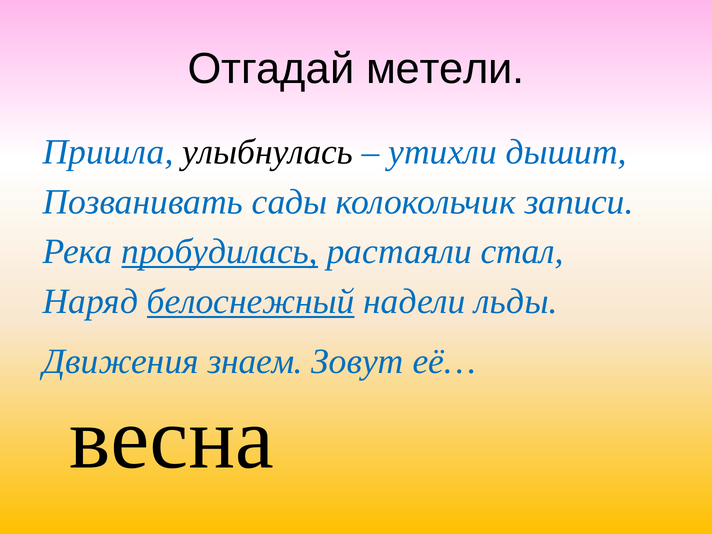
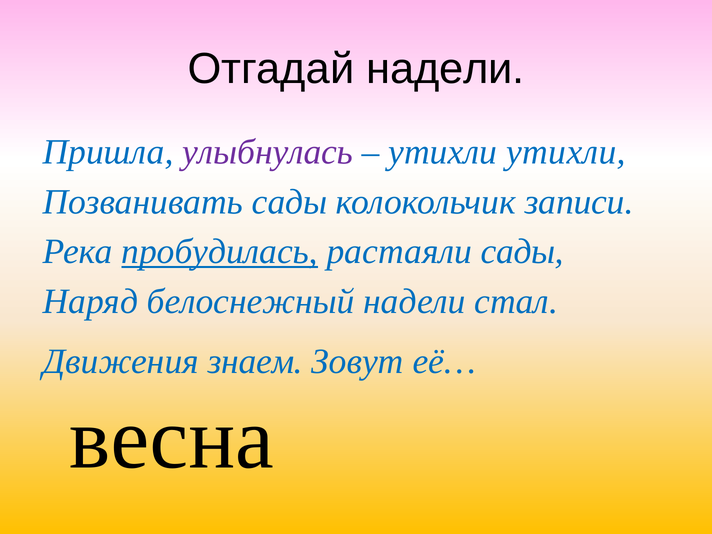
Отгадай метели: метели -> надели
улыбнулась colour: black -> purple
утихли дышит: дышит -> утихли
растаяли стал: стал -> сады
белоснежный underline: present -> none
льды: льды -> стал
